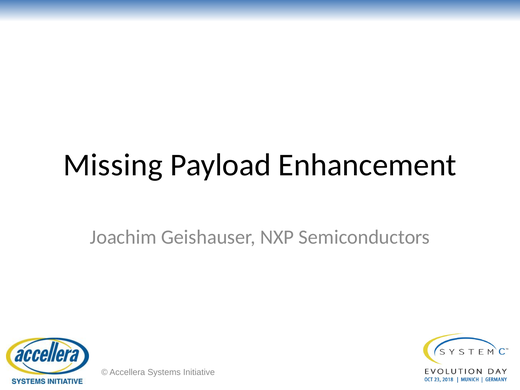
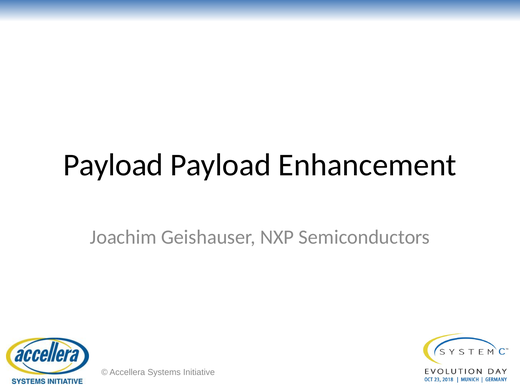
Missing at (113, 165): Missing -> Payload
